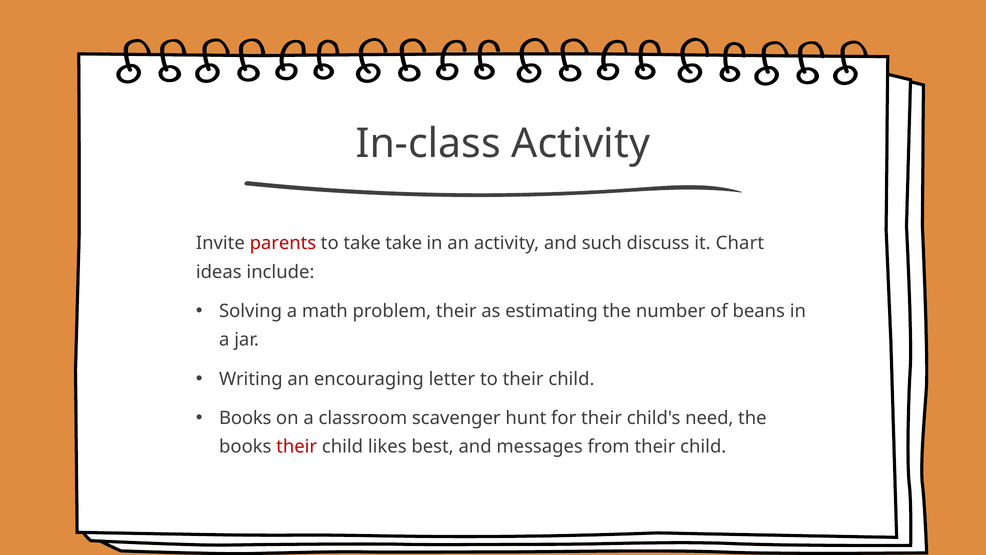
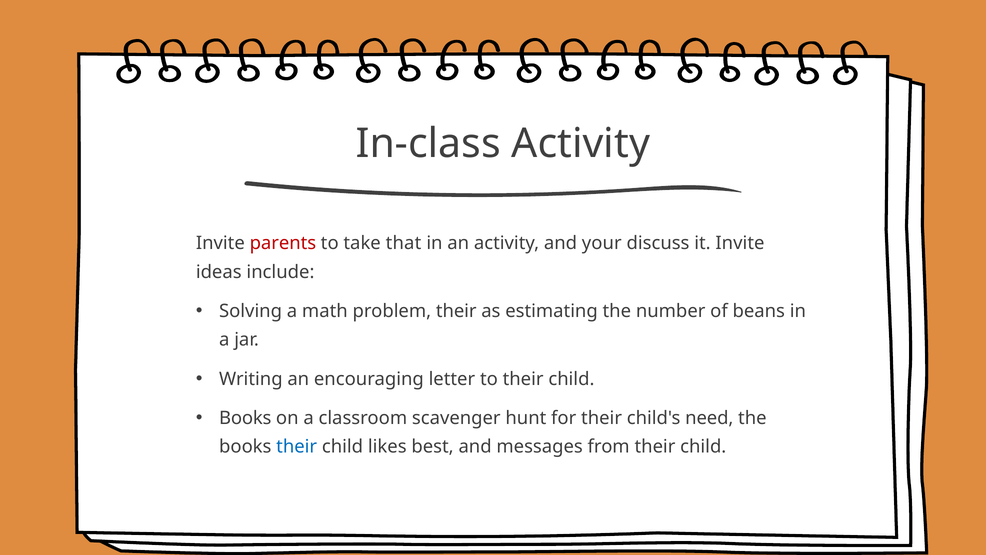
take take: take -> that
such: such -> your
it Chart: Chart -> Invite
their at (297, 446) colour: red -> blue
